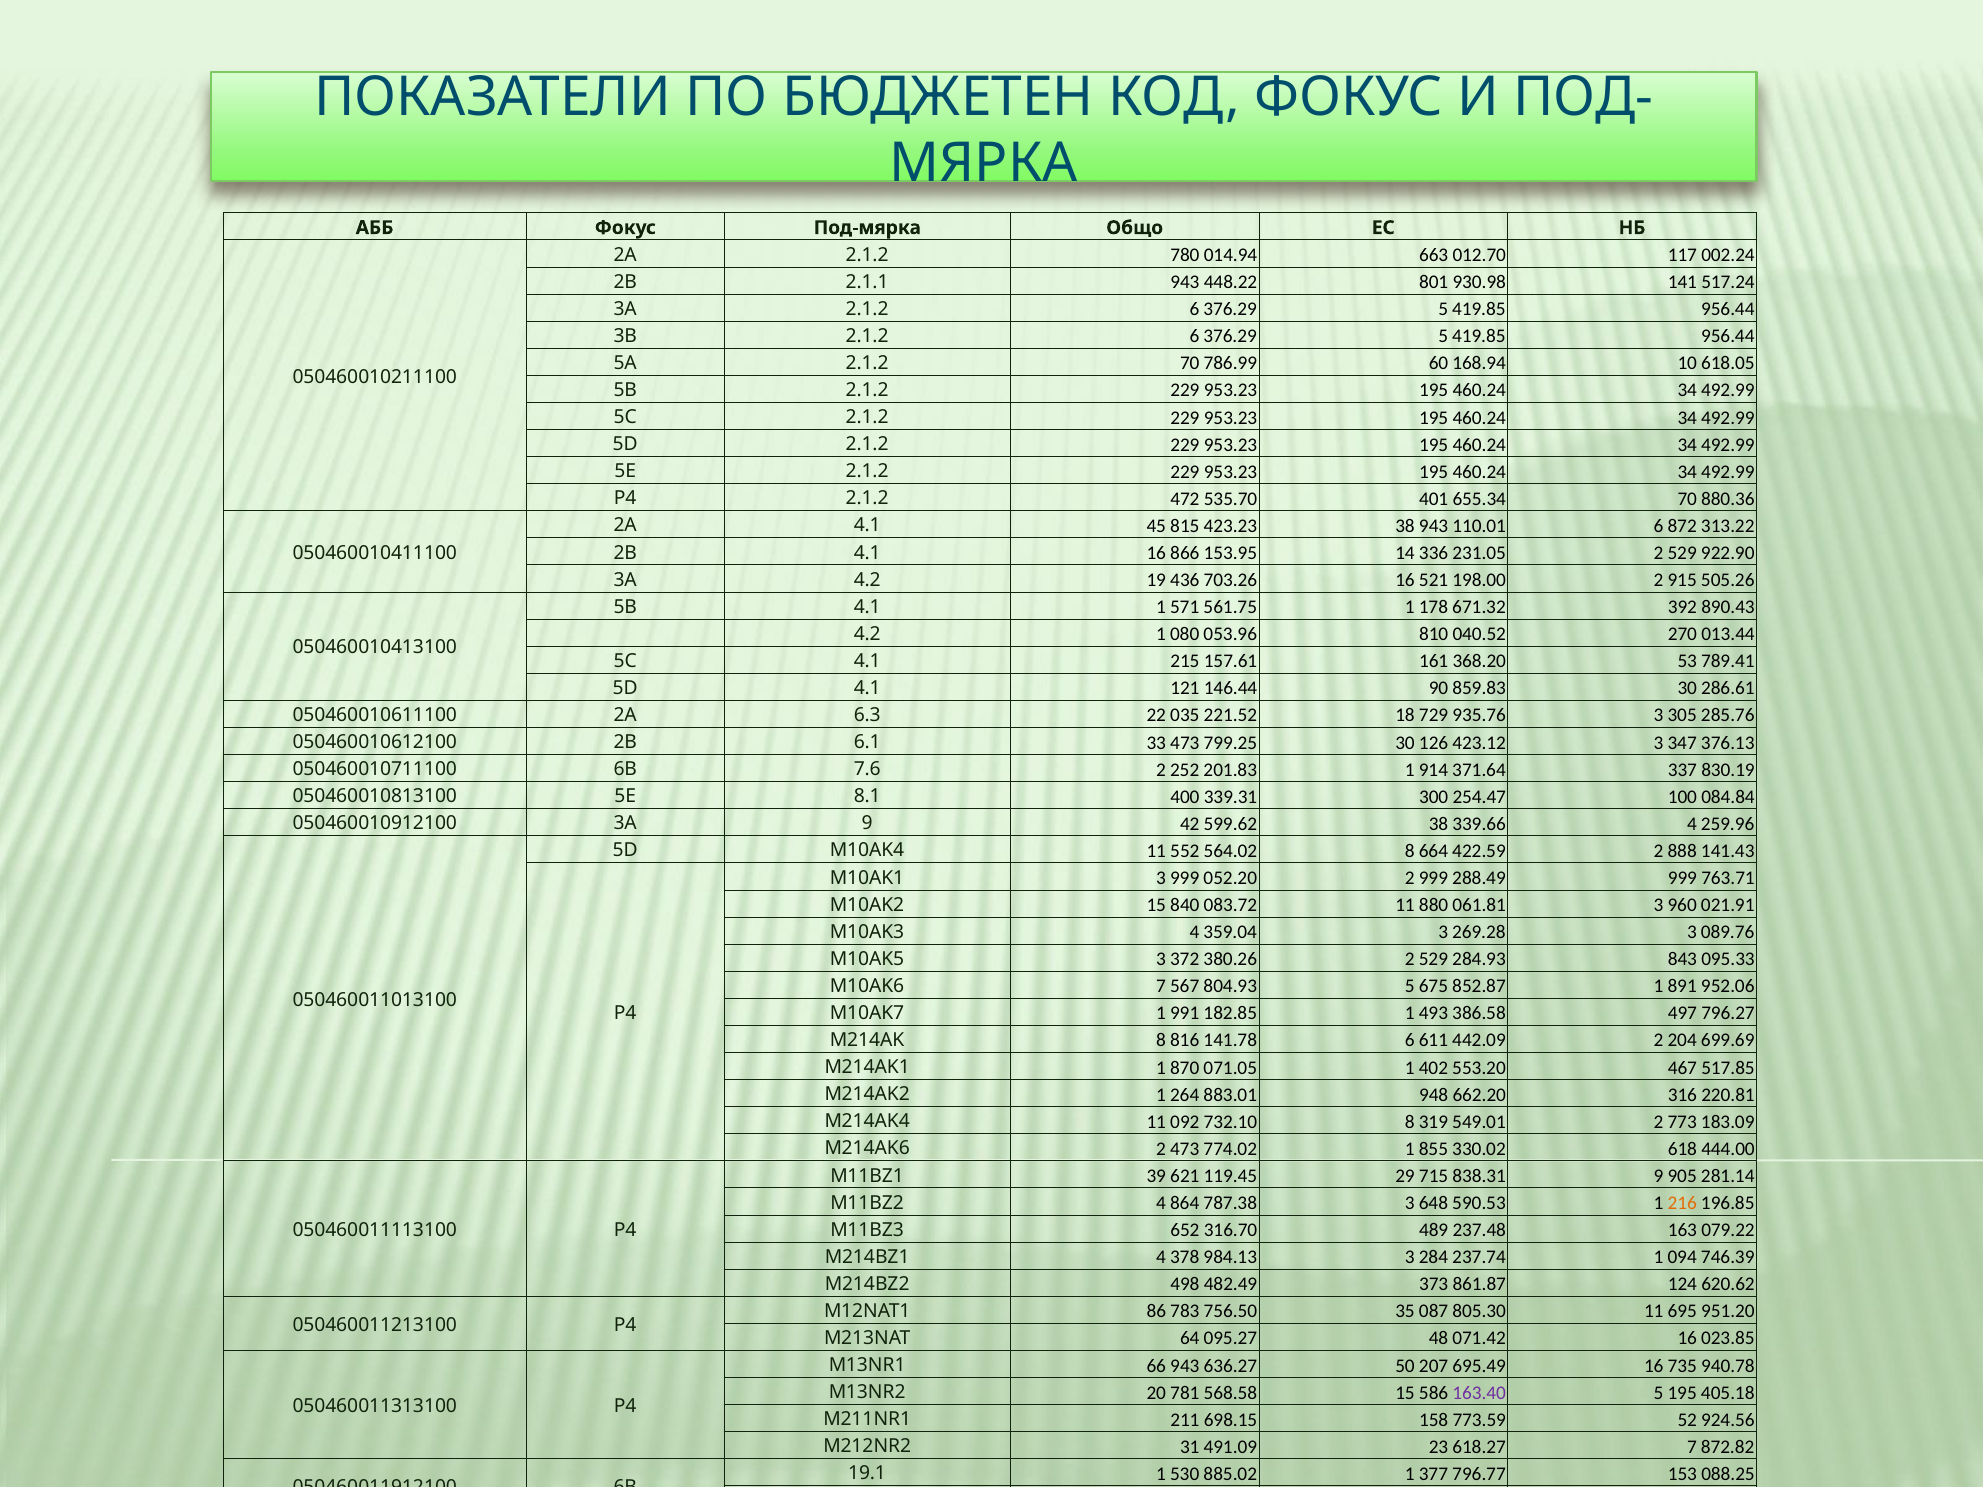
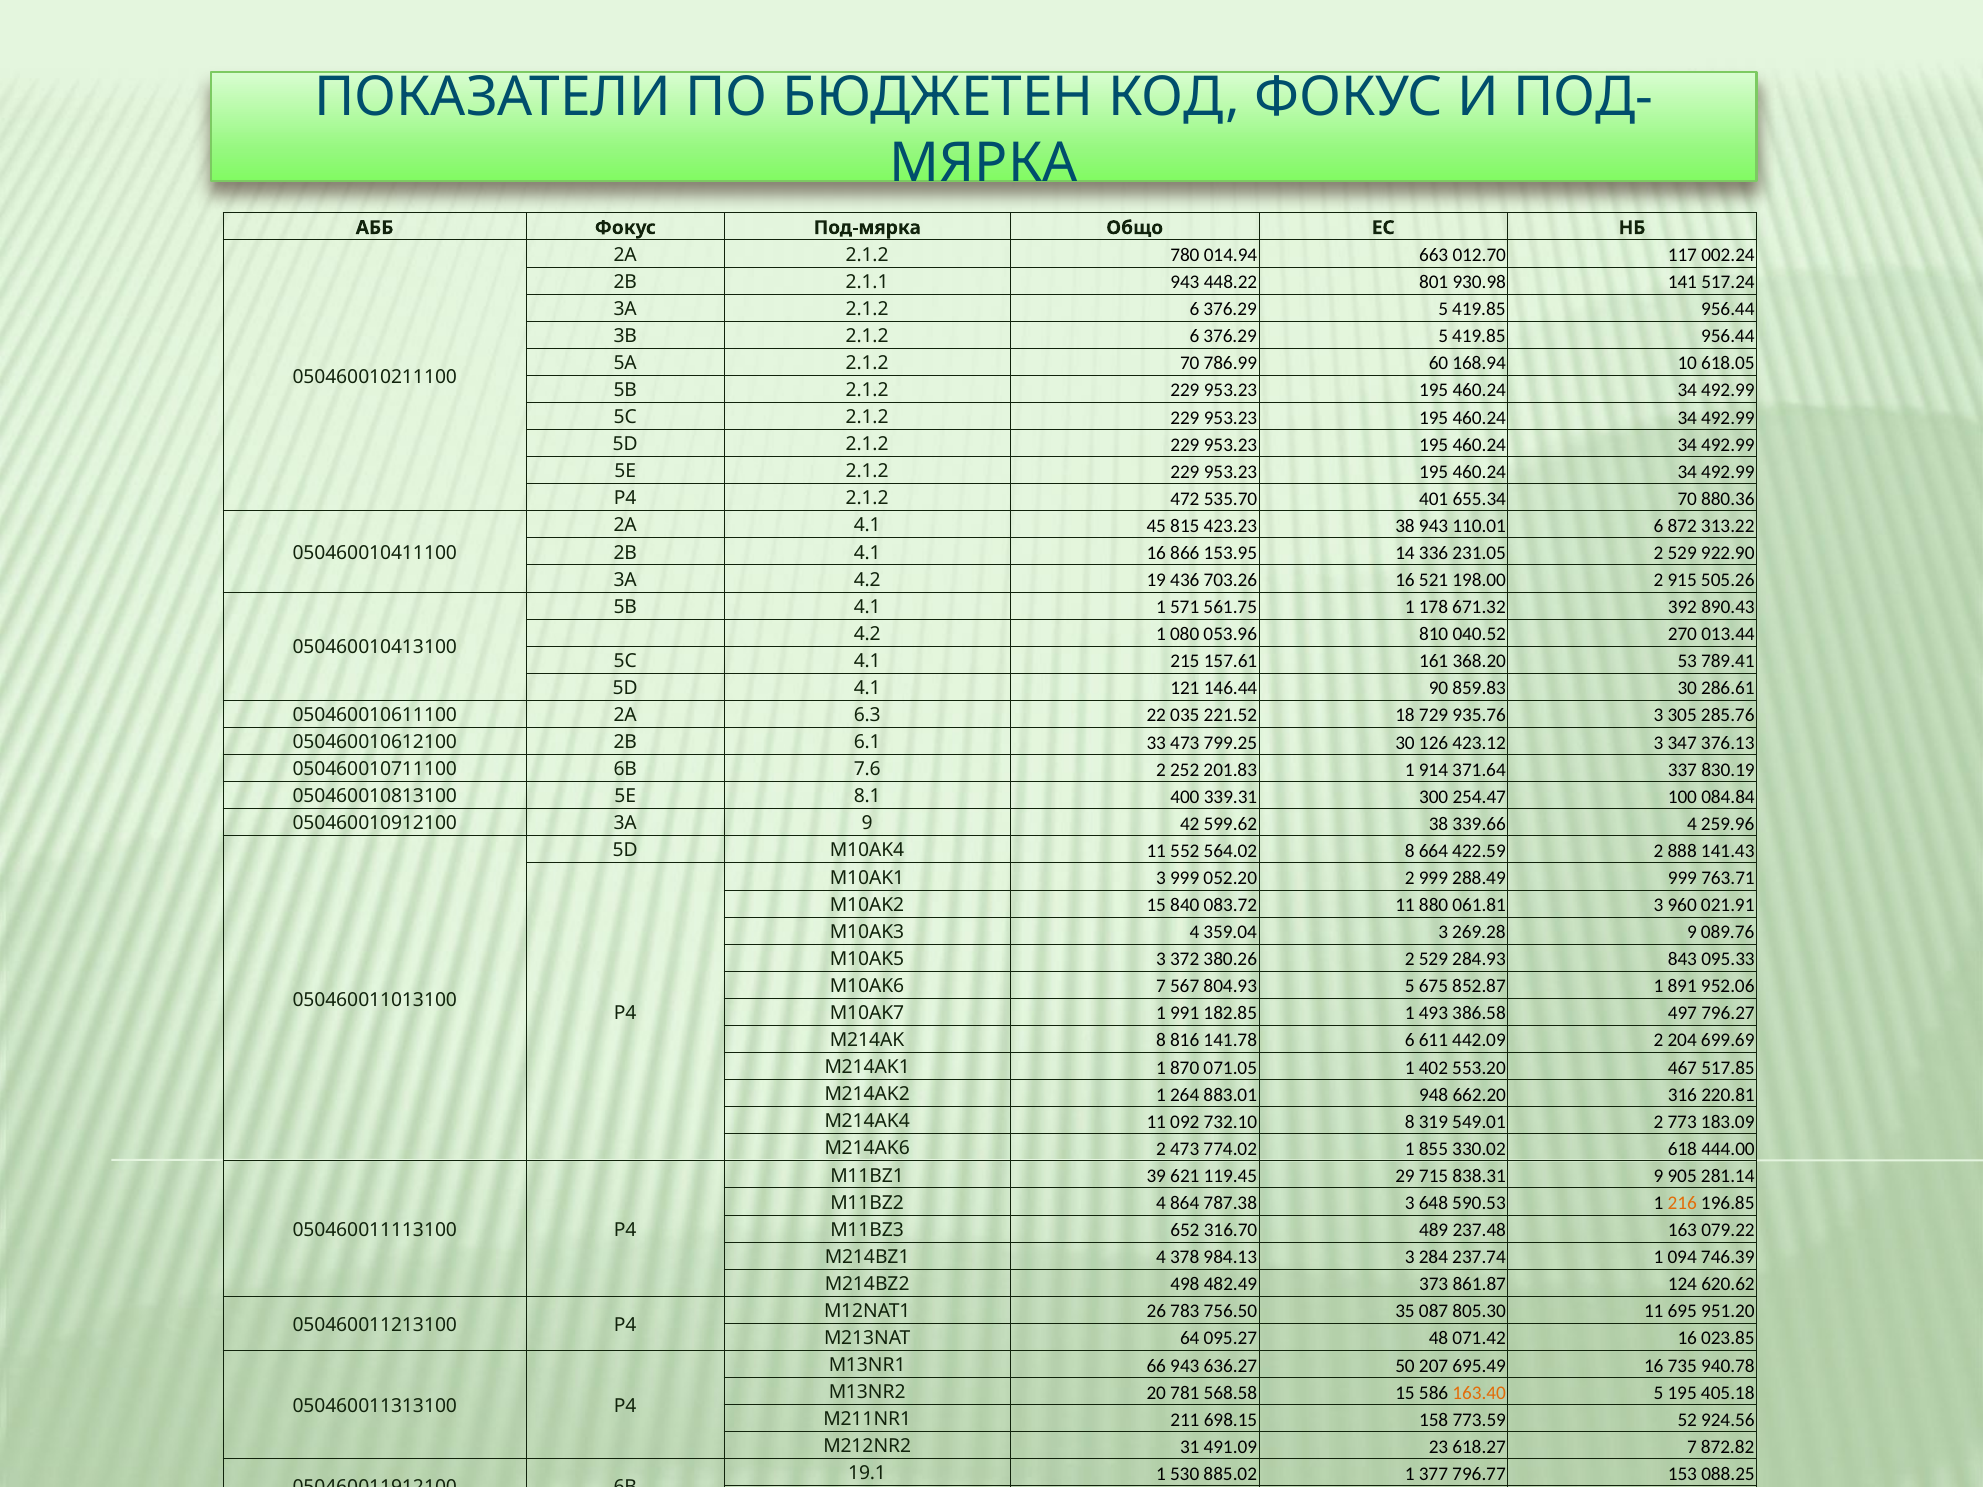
269.28 3: 3 -> 9
86: 86 -> 26
163.40 colour: purple -> orange
